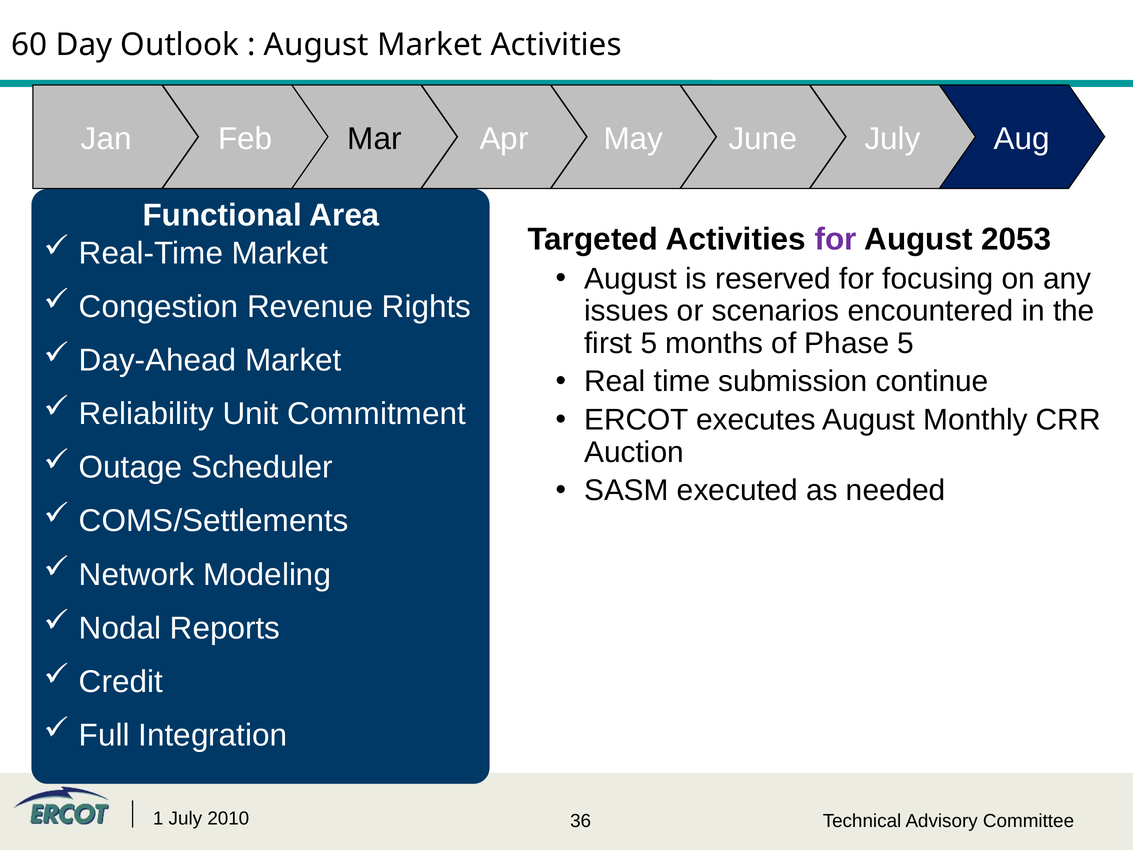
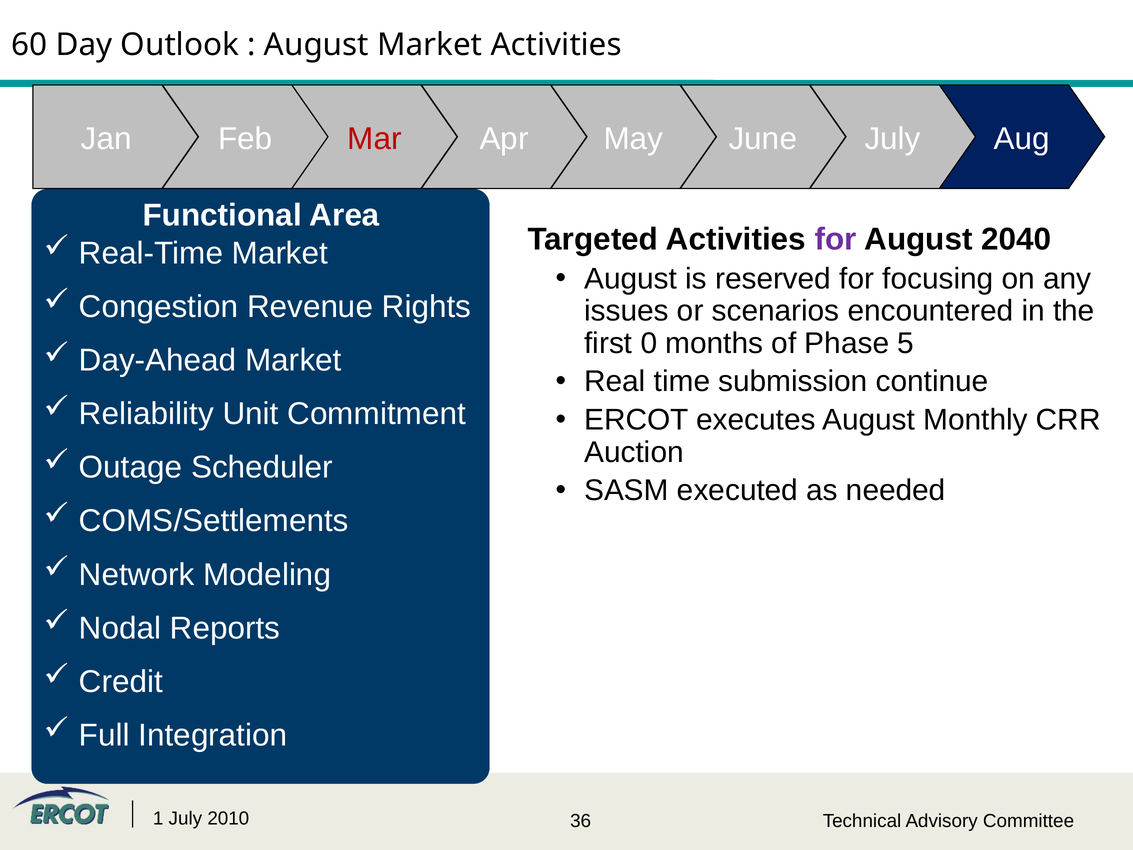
Mar colour: black -> red
2053: 2053 -> 2040
first 5: 5 -> 0
